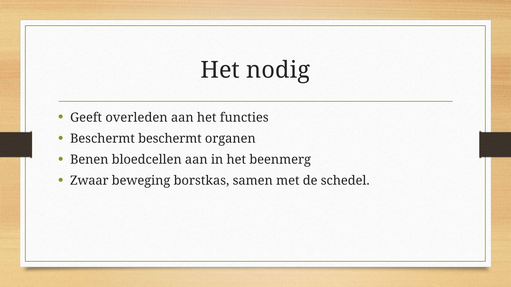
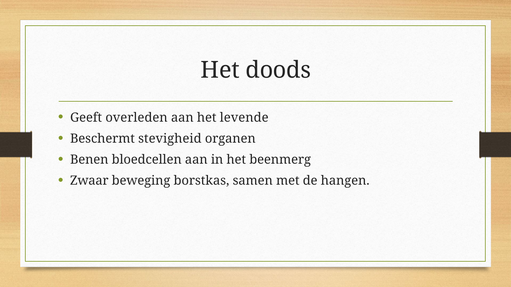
nodig: nodig -> doods
functies: functies -> levende
Beschermt beschermt: beschermt -> stevigheid
schedel: schedel -> hangen
